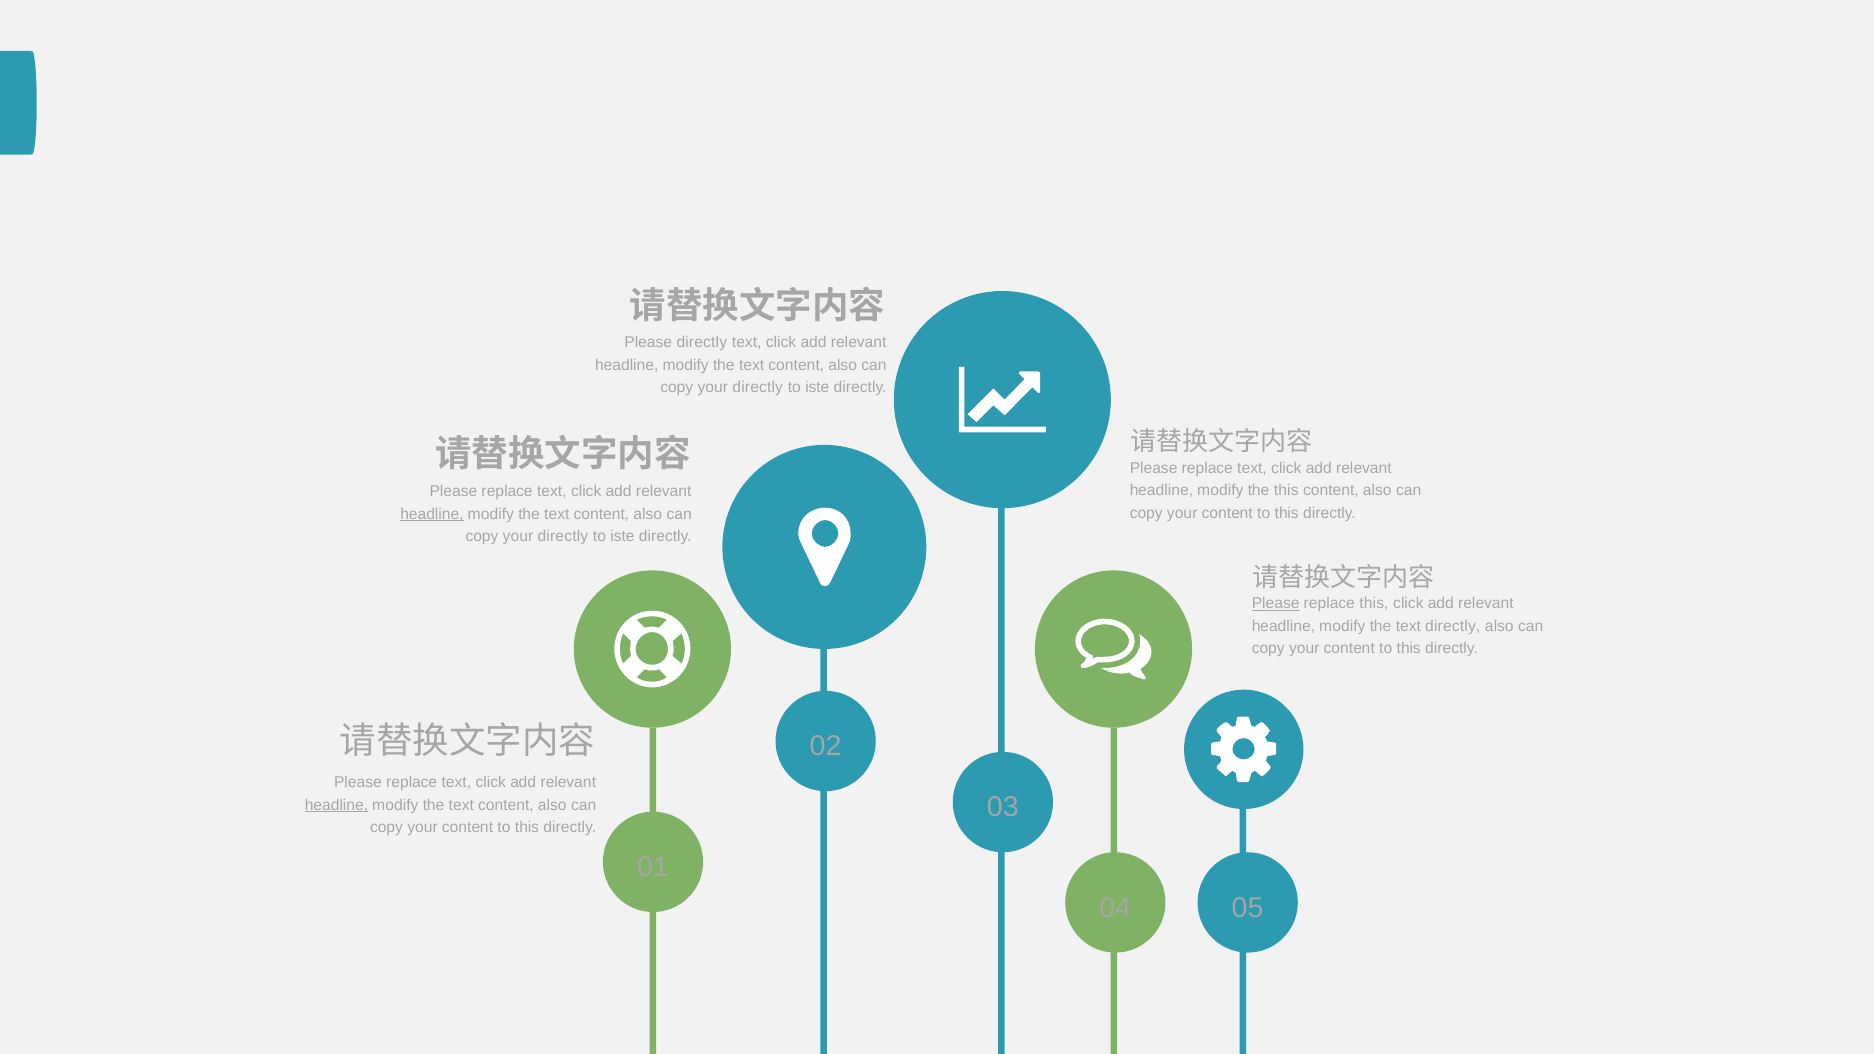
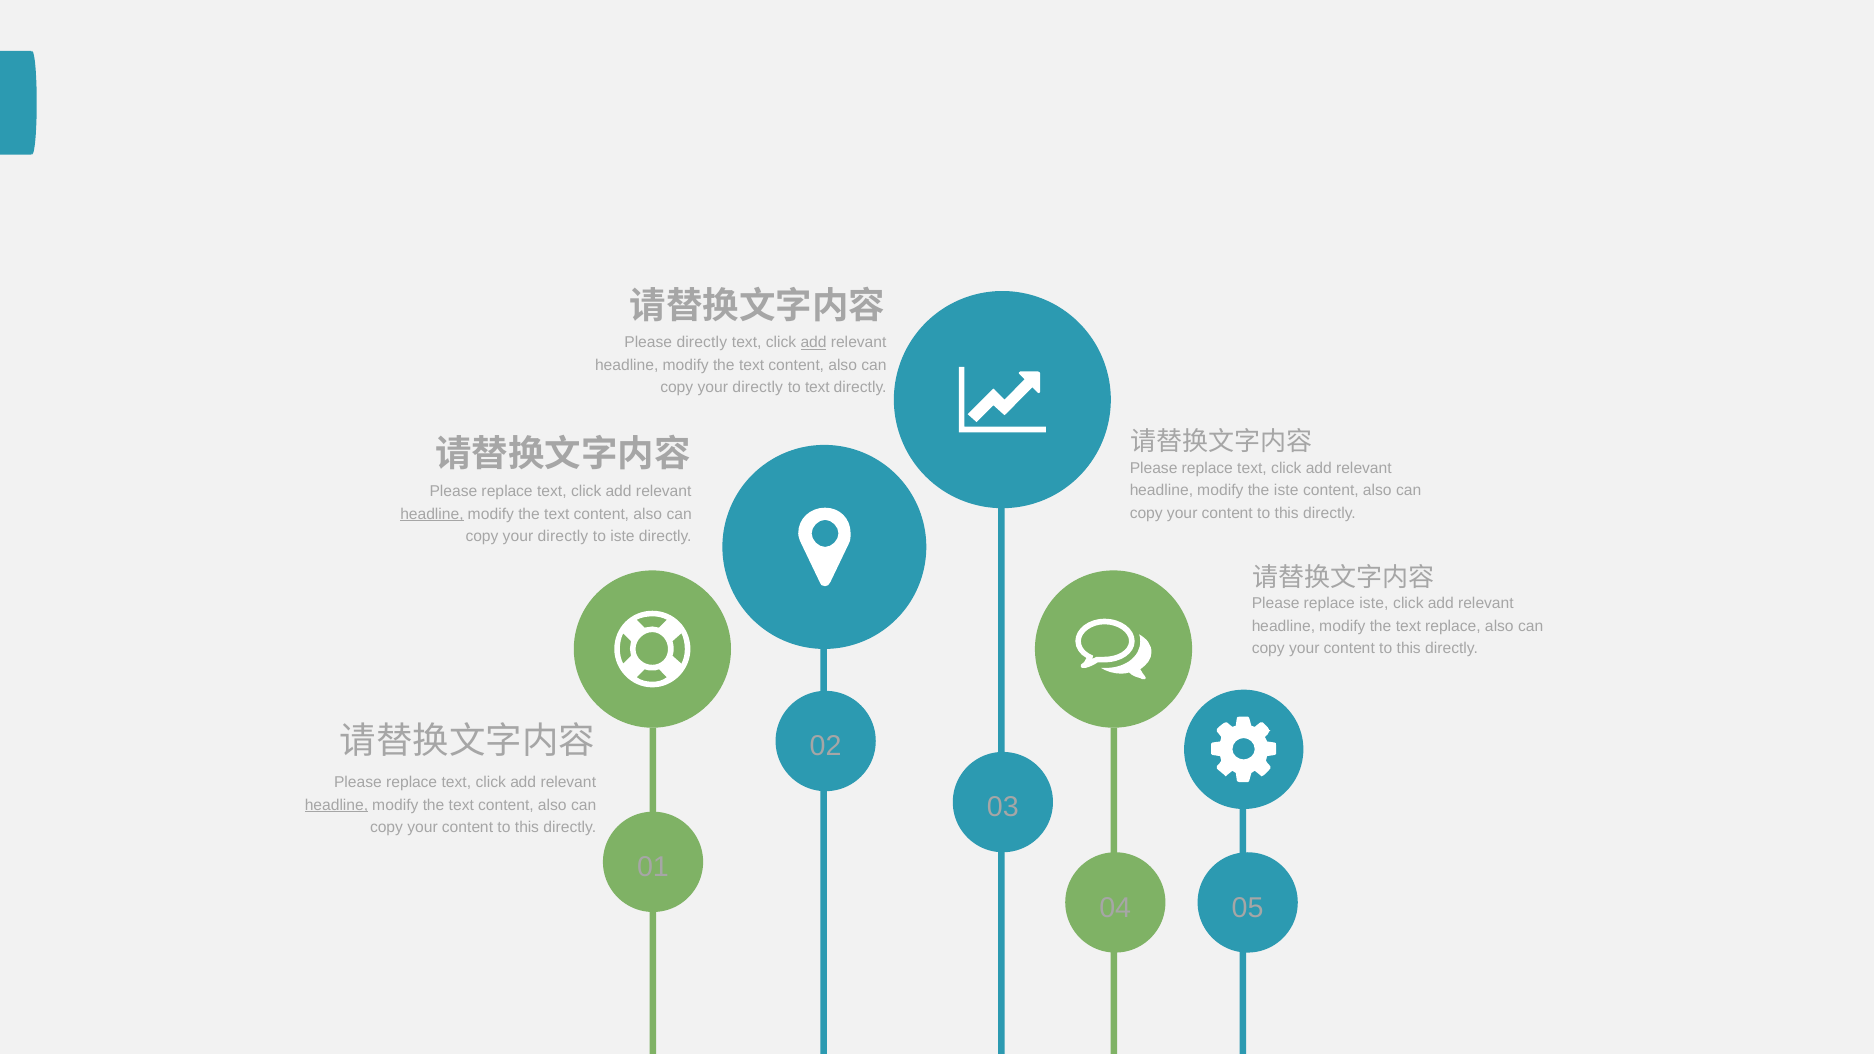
add at (814, 343) underline: none -> present
iste at (817, 387): iste -> text
the this: this -> iste
Please at (1276, 604) underline: present -> none
replace this: this -> iste
text directly: directly -> replace
